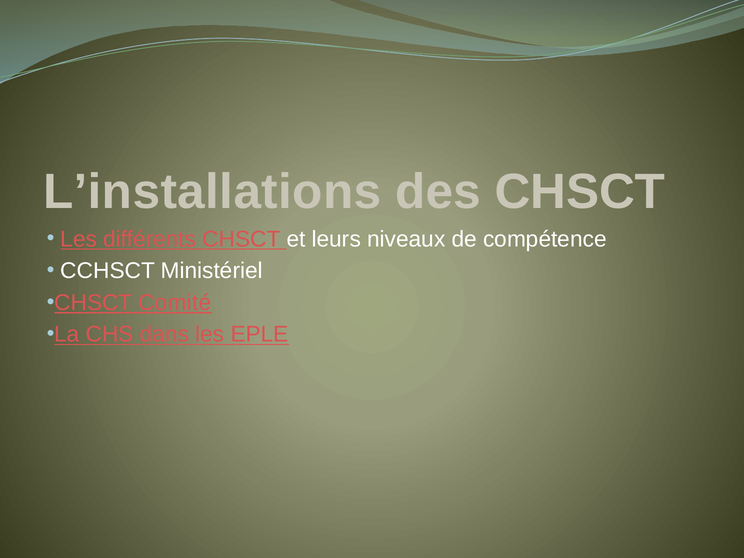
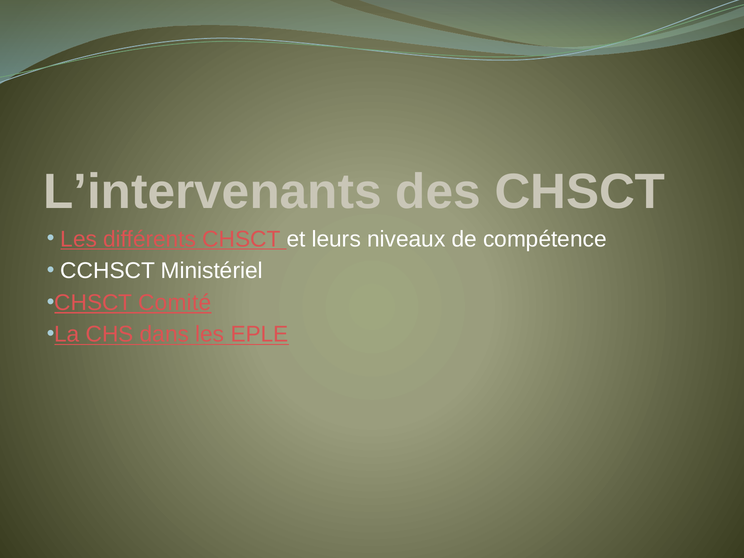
L’installations: L’installations -> L’intervenants
